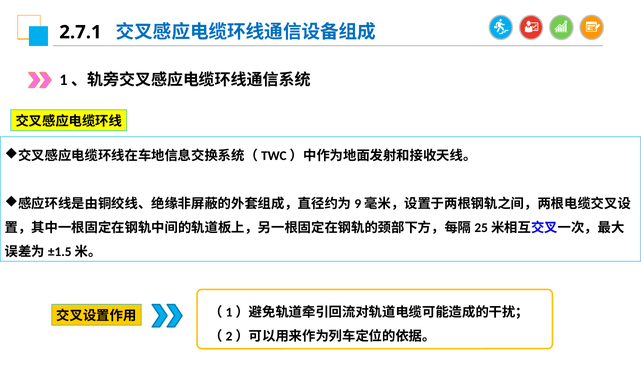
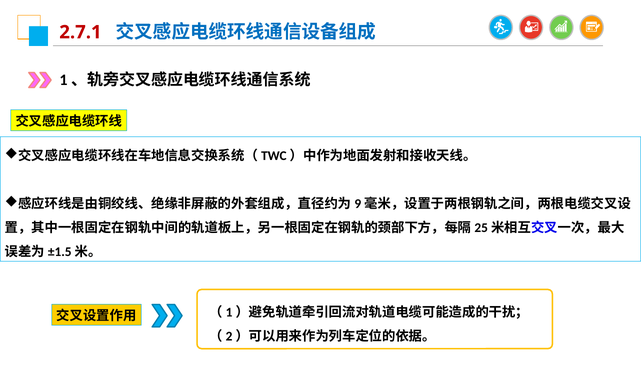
2.7.1 colour: black -> red
